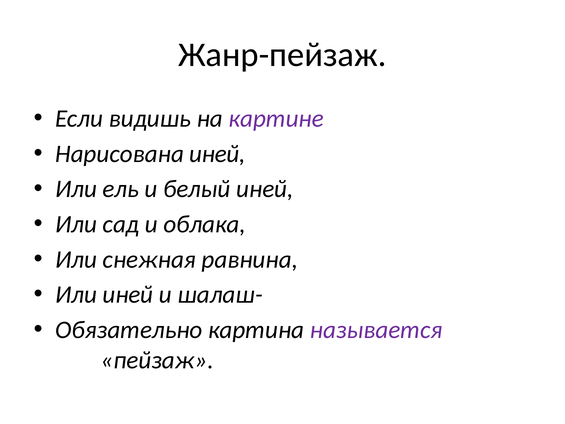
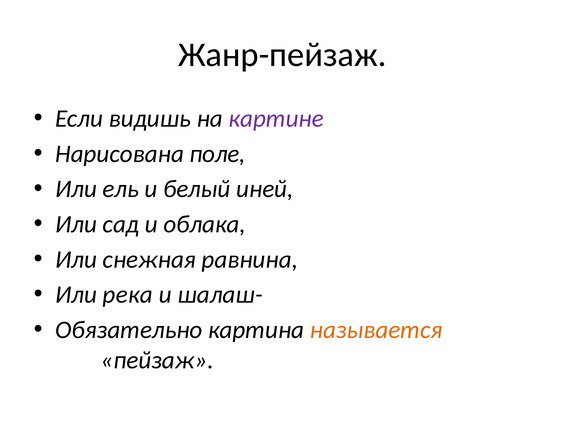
Нарисована иней: иней -> поле
Или иней: иней -> река
называется colour: purple -> orange
